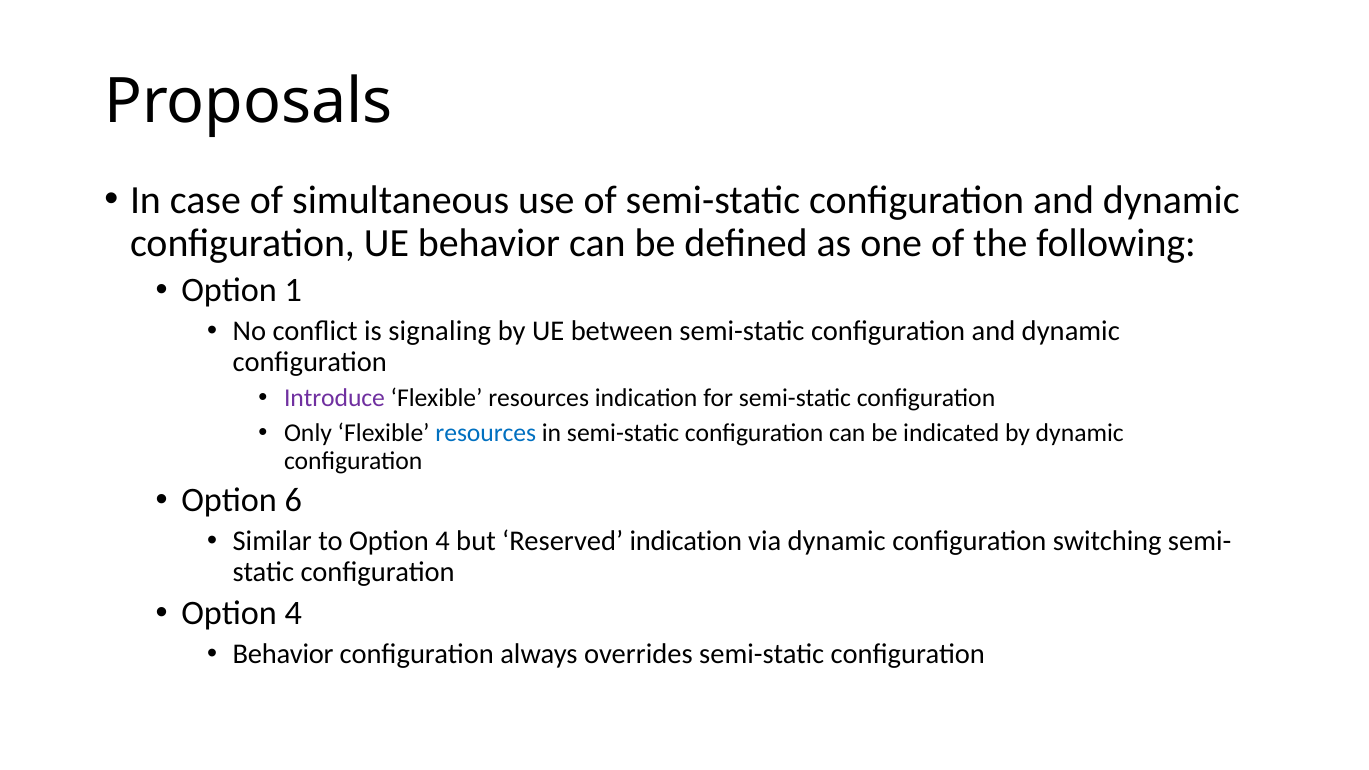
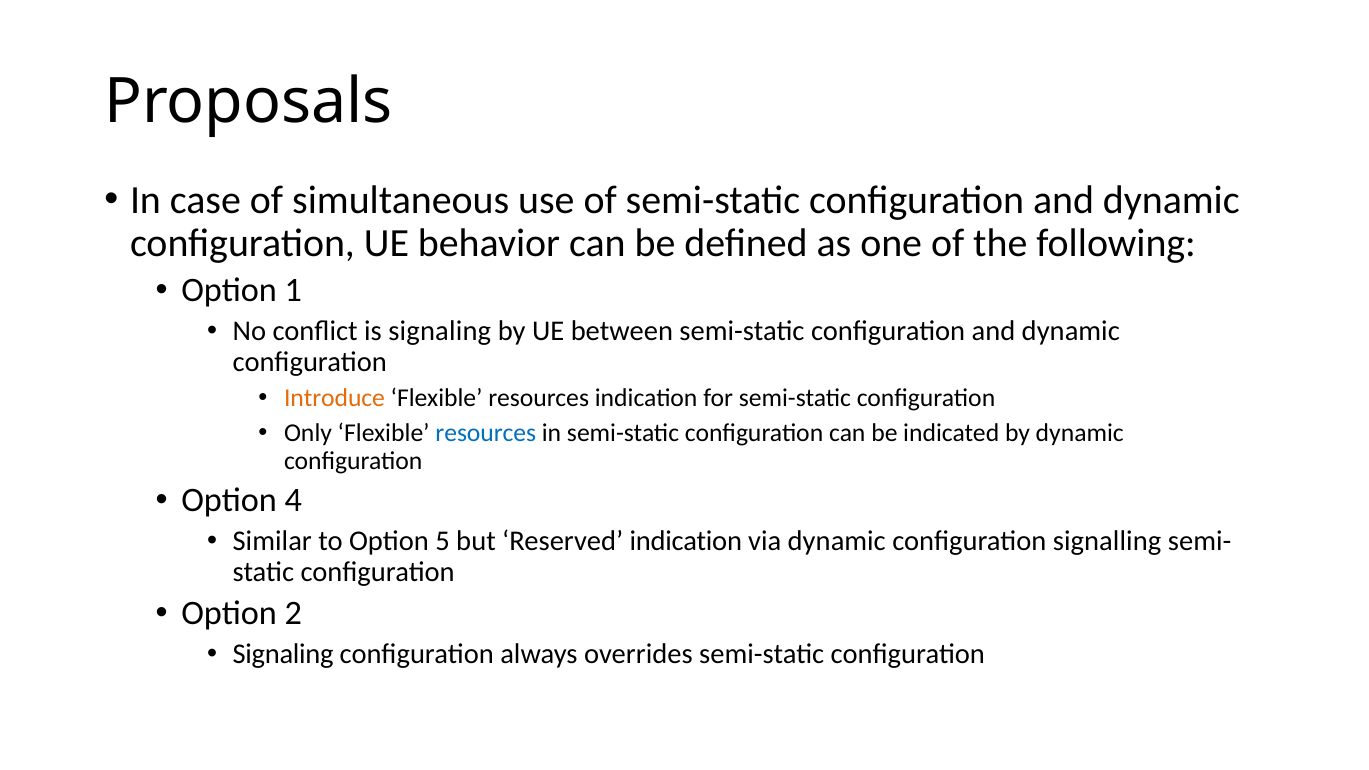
Introduce colour: purple -> orange
6: 6 -> 4
to Option 4: 4 -> 5
switching: switching -> signalling
4 at (293, 613): 4 -> 2
Behavior at (283, 654): Behavior -> Signaling
